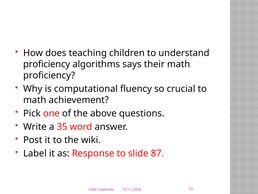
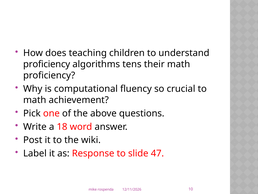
says: says -> tens
35: 35 -> 18
87: 87 -> 47
